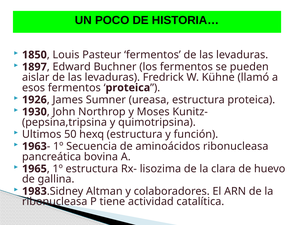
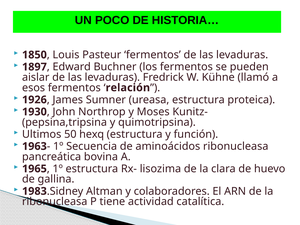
proteica at (128, 88): proteica -> relación
